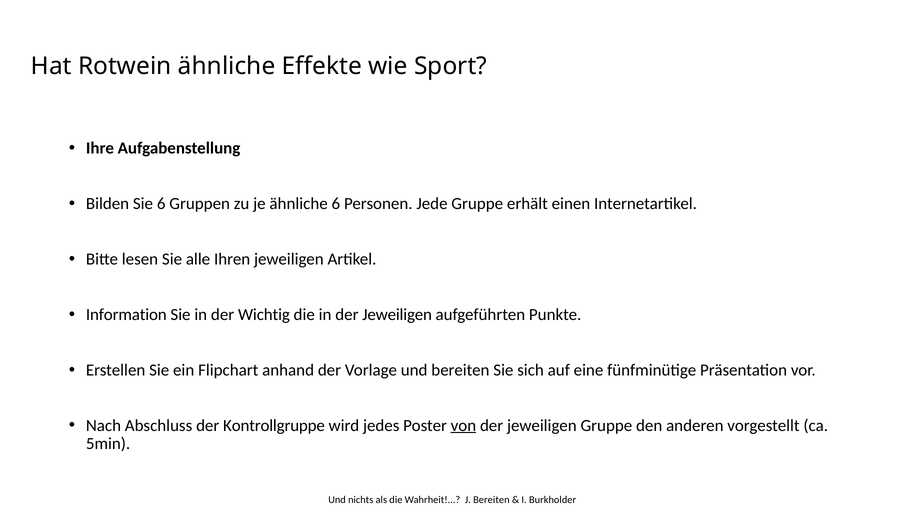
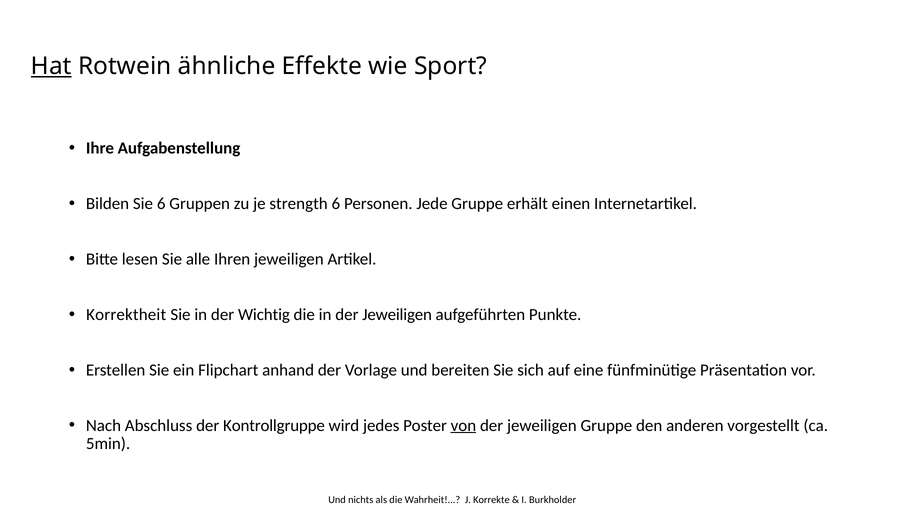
Hat underline: none -> present
je ähnliche: ähnliche -> strength
Information: Information -> Korrektheit
J Bereiten: Bereiten -> Korrekte
